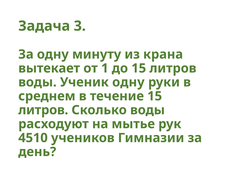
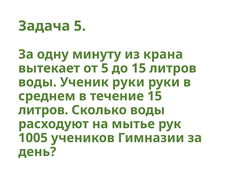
Задача 3: 3 -> 5
от 1: 1 -> 5
Ученик одну: одну -> руки
4510: 4510 -> 1005
